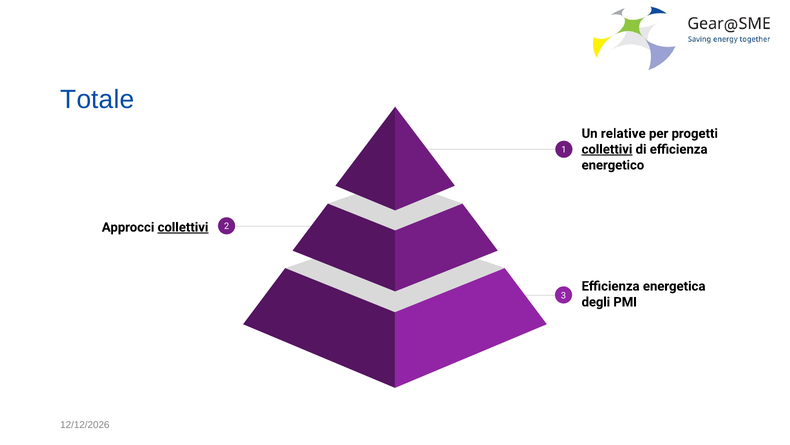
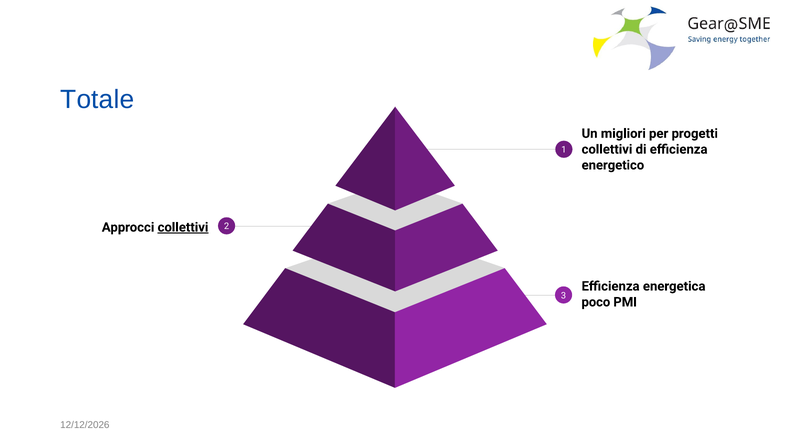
relative: relative -> migliori
collettivi at (607, 149) underline: present -> none
degli: degli -> poco
